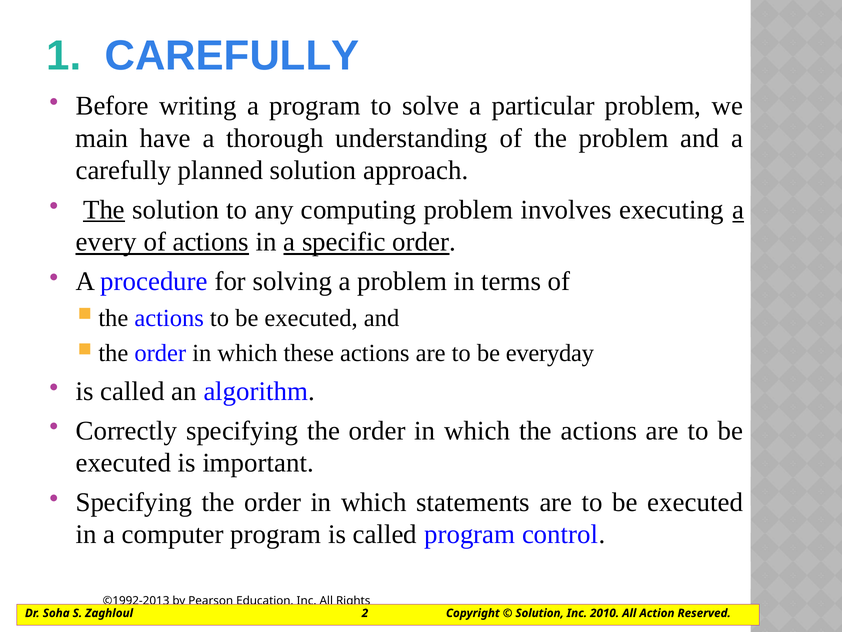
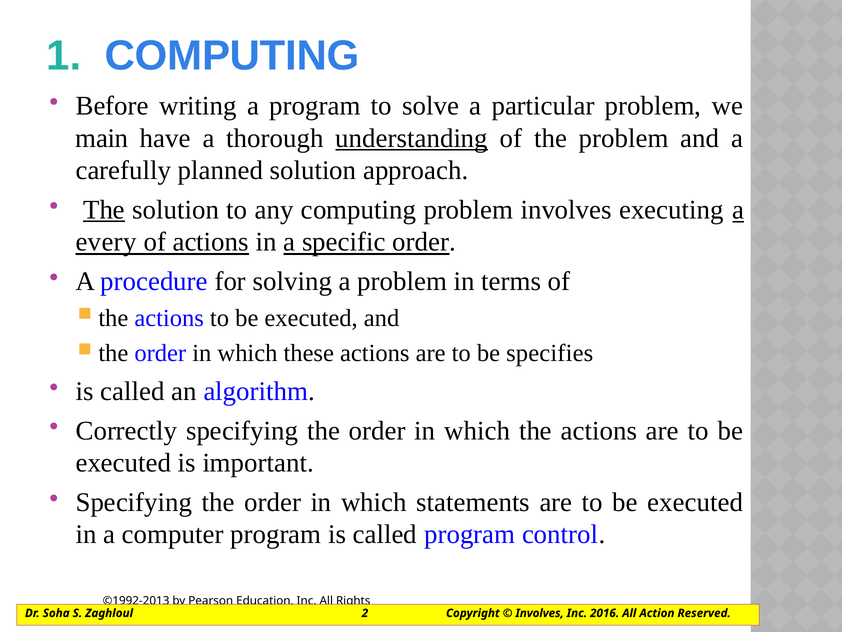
1 CAREFULLY: CAREFULLY -> COMPUTING
understanding underline: none -> present
everyday: everyday -> specifies
Solution at (540, 613): Solution -> Involves
2010: 2010 -> 2016
